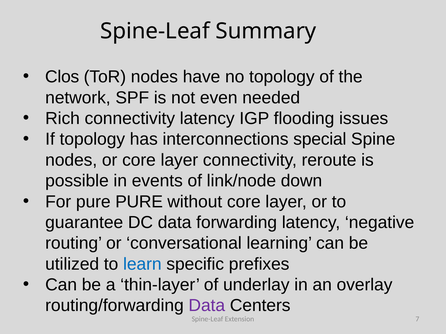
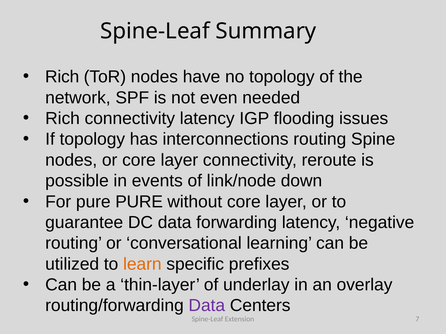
Clos at (62, 77): Clos -> Rich
interconnections special: special -> routing
learn colour: blue -> orange
